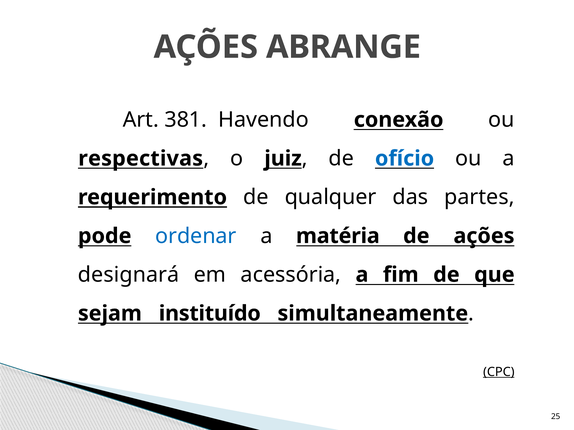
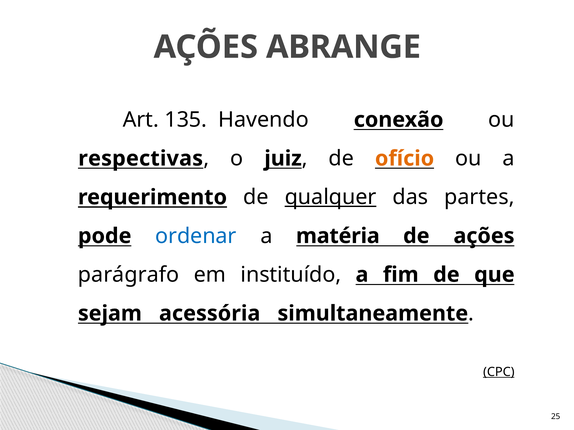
381: 381 -> 135
ofício colour: blue -> orange
qualquer underline: none -> present
designará: designará -> parágrafo
acessória: acessória -> instituído
instituído: instituído -> acessória
